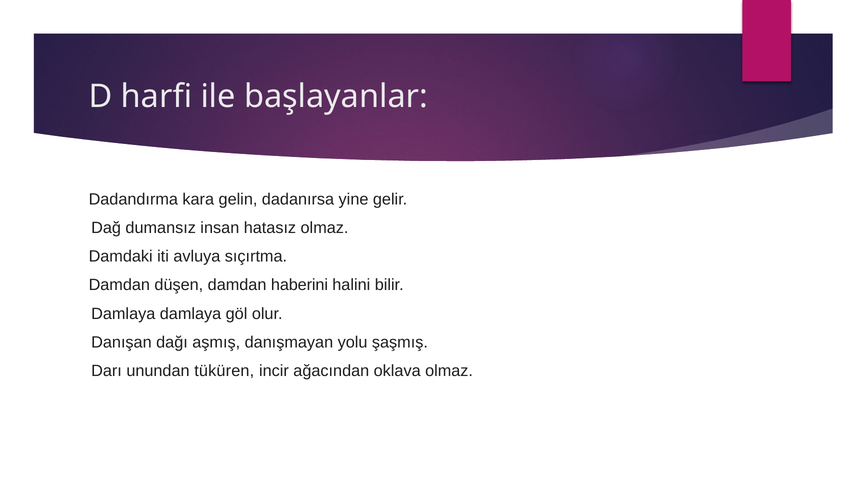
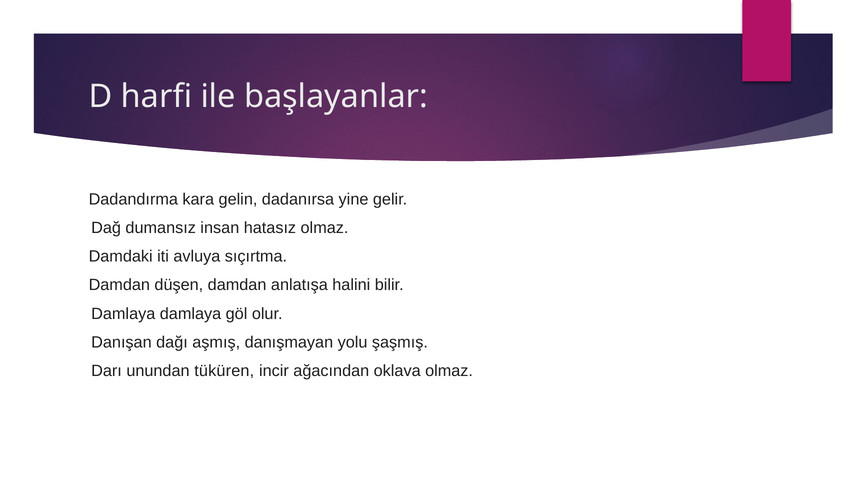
haberini: haberini -> anlatışa
